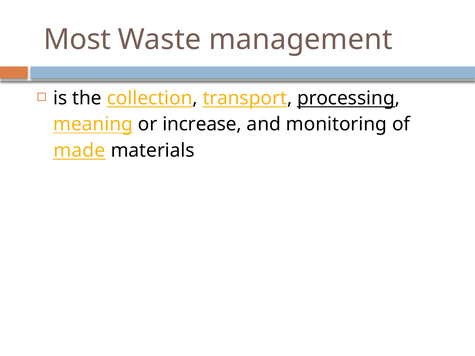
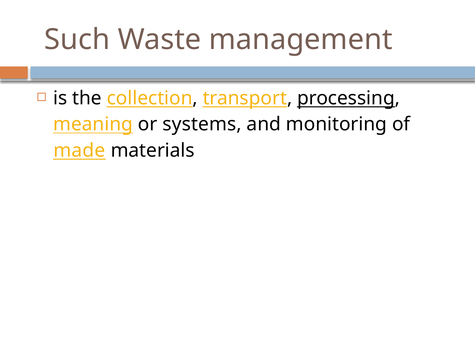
Most: Most -> Such
increase: increase -> systems
